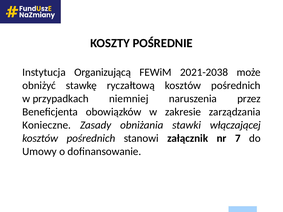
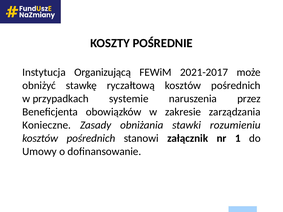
2021-2038: 2021-2038 -> 2021-2017
niemniej: niemniej -> systemie
włączającej: włączającej -> rozumieniu
7: 7 -> 1
